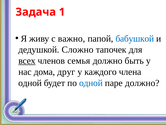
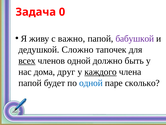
1: 1 -> 0
бабушкой colour: blue -> purple
членов семья: семья -> одной
каждого underline: none -> present
одной at (30, 83): одной -> папой
паре должно: должно -> сколько
